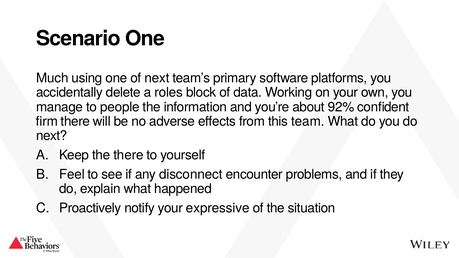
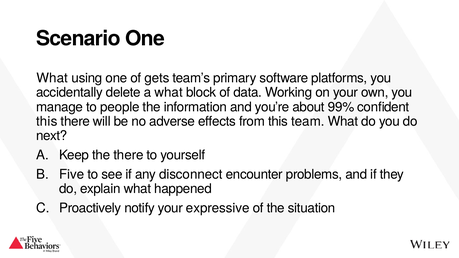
Much at (52, 78): Much -> What
of next: next -> gets
a roles: roles -> what
92%: 92% -> 99%
firm at (47, 122): firm -> this
Feel: Feel -> Five
